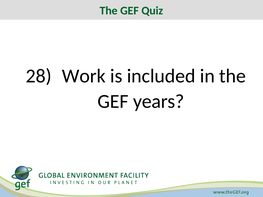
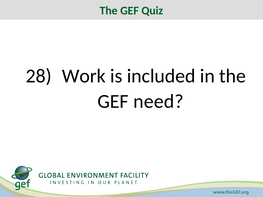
years: years -> need
